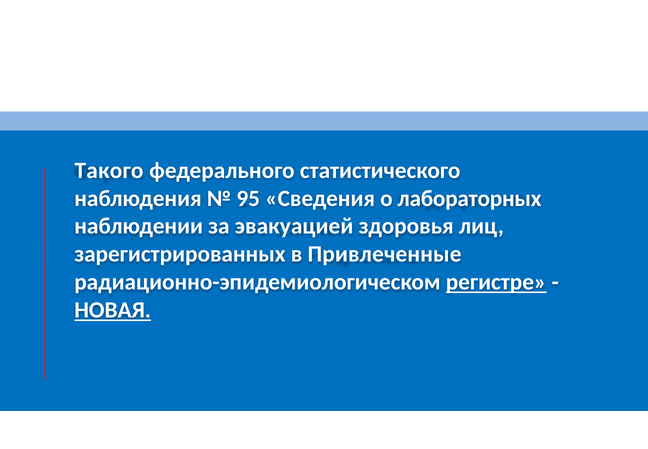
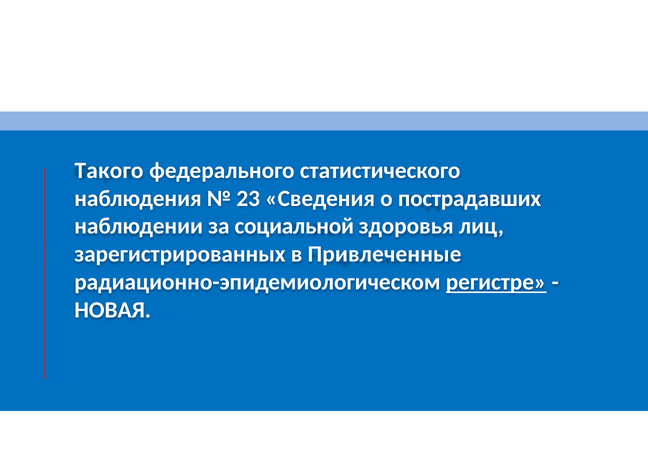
95: 95 -> 23
лабораторных: лабораторных -> пострадавших
эвакуацией: эвакуацией -> социальной
НОВАЯ underline: present -> none
